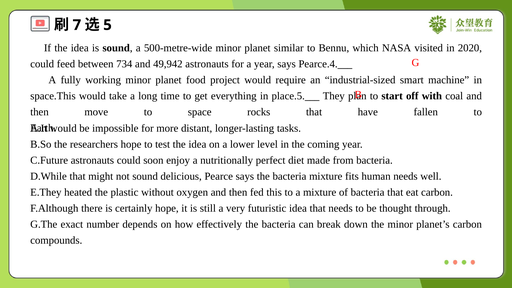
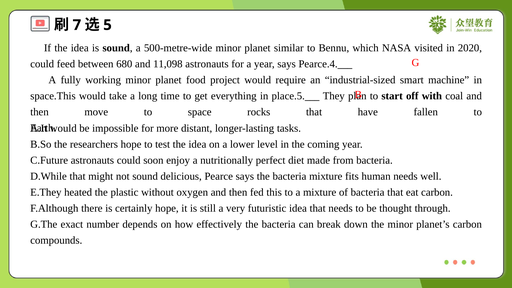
734: 734 -> 680
49,942: 49,942 -> 11,098
